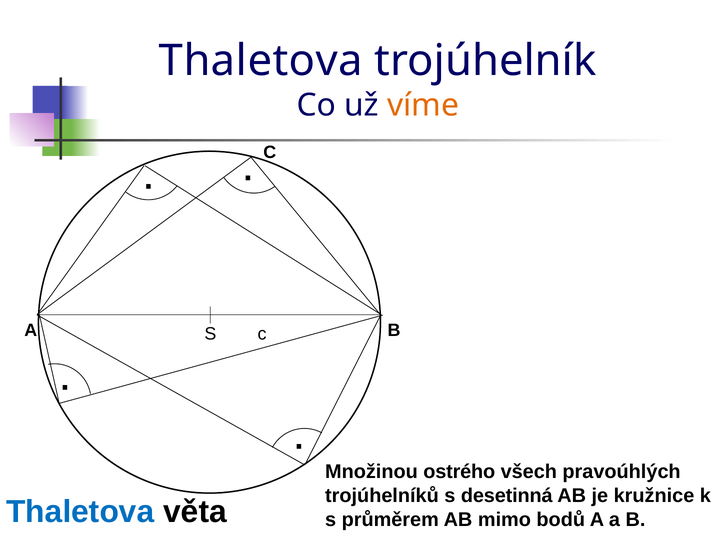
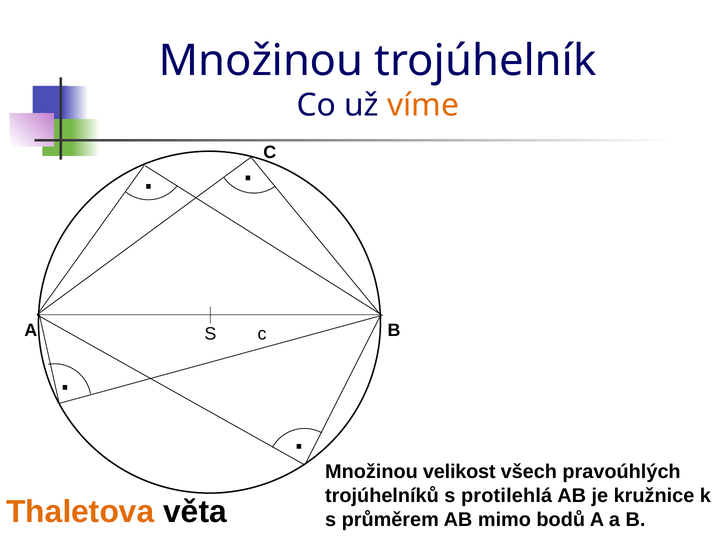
Thaletova at (261, 61): Thaletova -> Množinou
ostrého: ostrého -> velikost
desetinná: desetinná -> protilehlá
Thaletova at (80, 512) colour: blue -> orange
